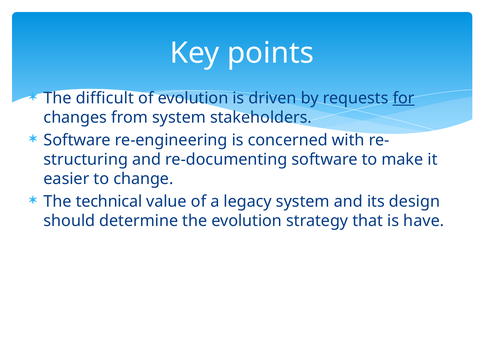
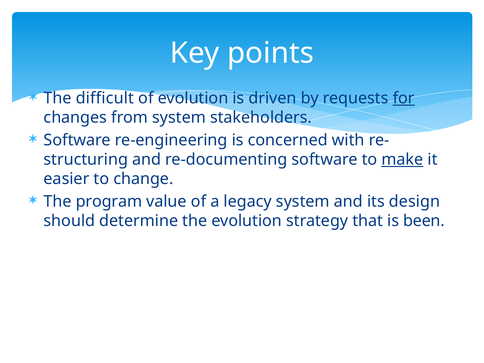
make underline: none -> present
technical: technical -> program
have: have -> been
